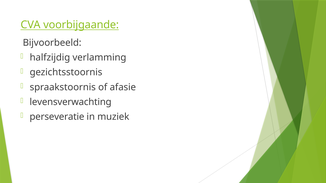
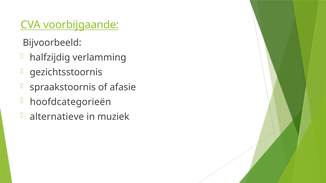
levensverwachting: levensverwachting -> hoofdcategorieën
perseveratie: perseveratie -> alternatieve
